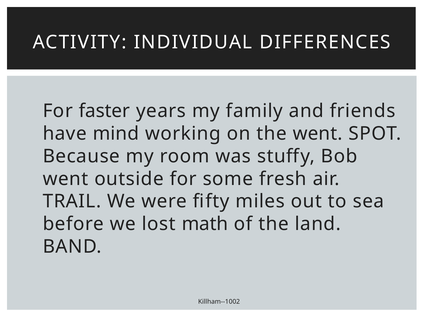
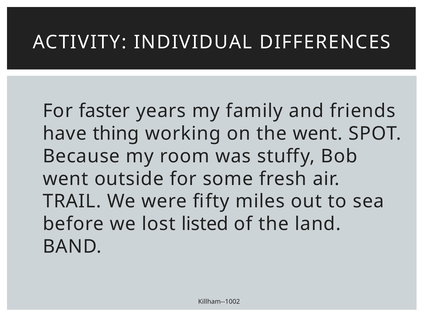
mind: mind -> thing
math: math -> listed
